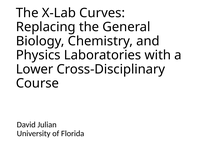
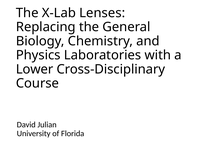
Curves: Curves -> Lenses
